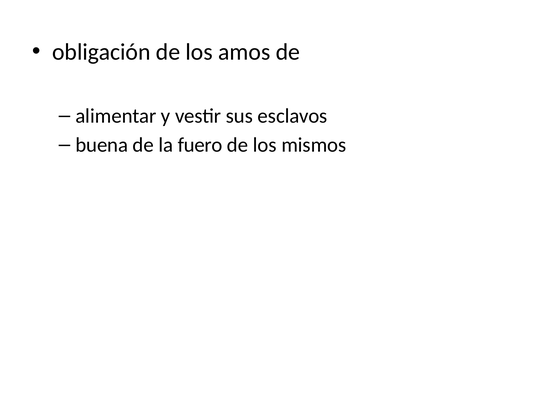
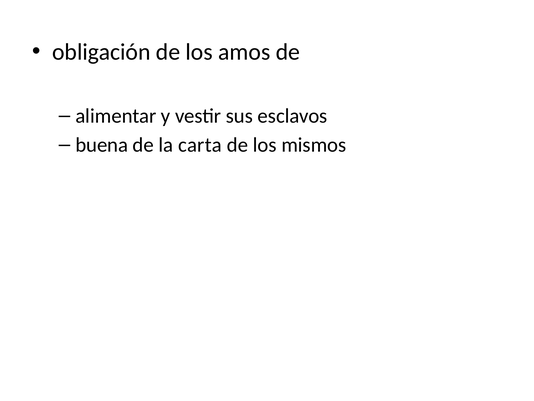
fuero: fuero -> carta
